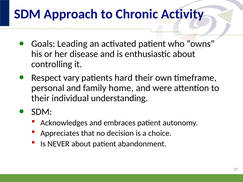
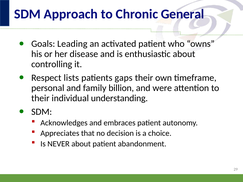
Activity: Activity -> General
vary: vary -> lists
hard: hard -> gaps
home: home -> billion
